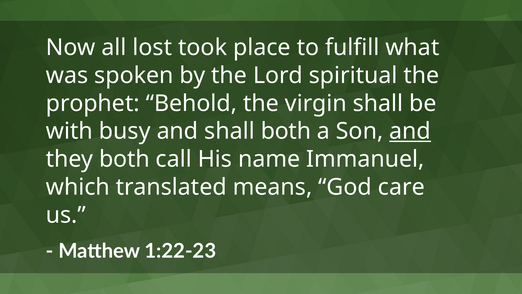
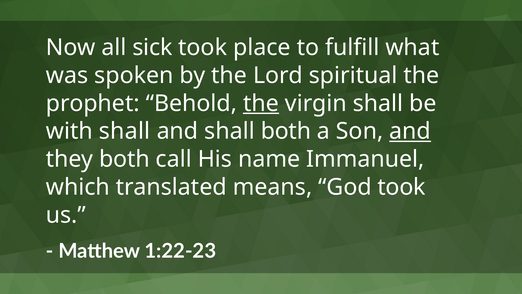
lost: lost -> sick
the at (261, 103) underline: none -> present
with busy: busy -> shall
God care: care -> took
